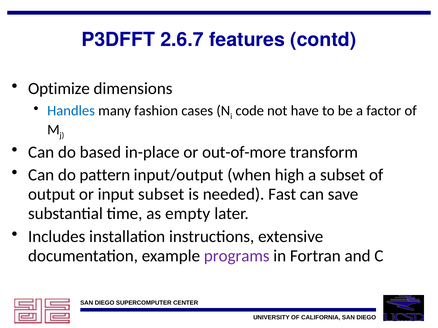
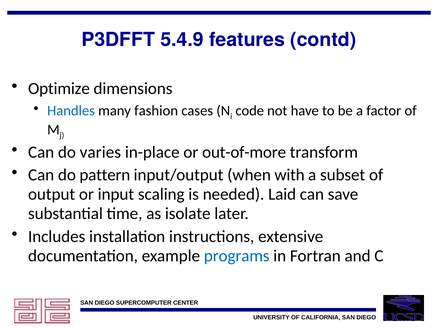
2.6.7: 2.6.7 -> 5.4.9
based: based -> varies
high: high -> with
input subset: subset -> scaling
Fast: Fast -> Laid
empty: empty -> isolate
programs colour: purple -> blue
